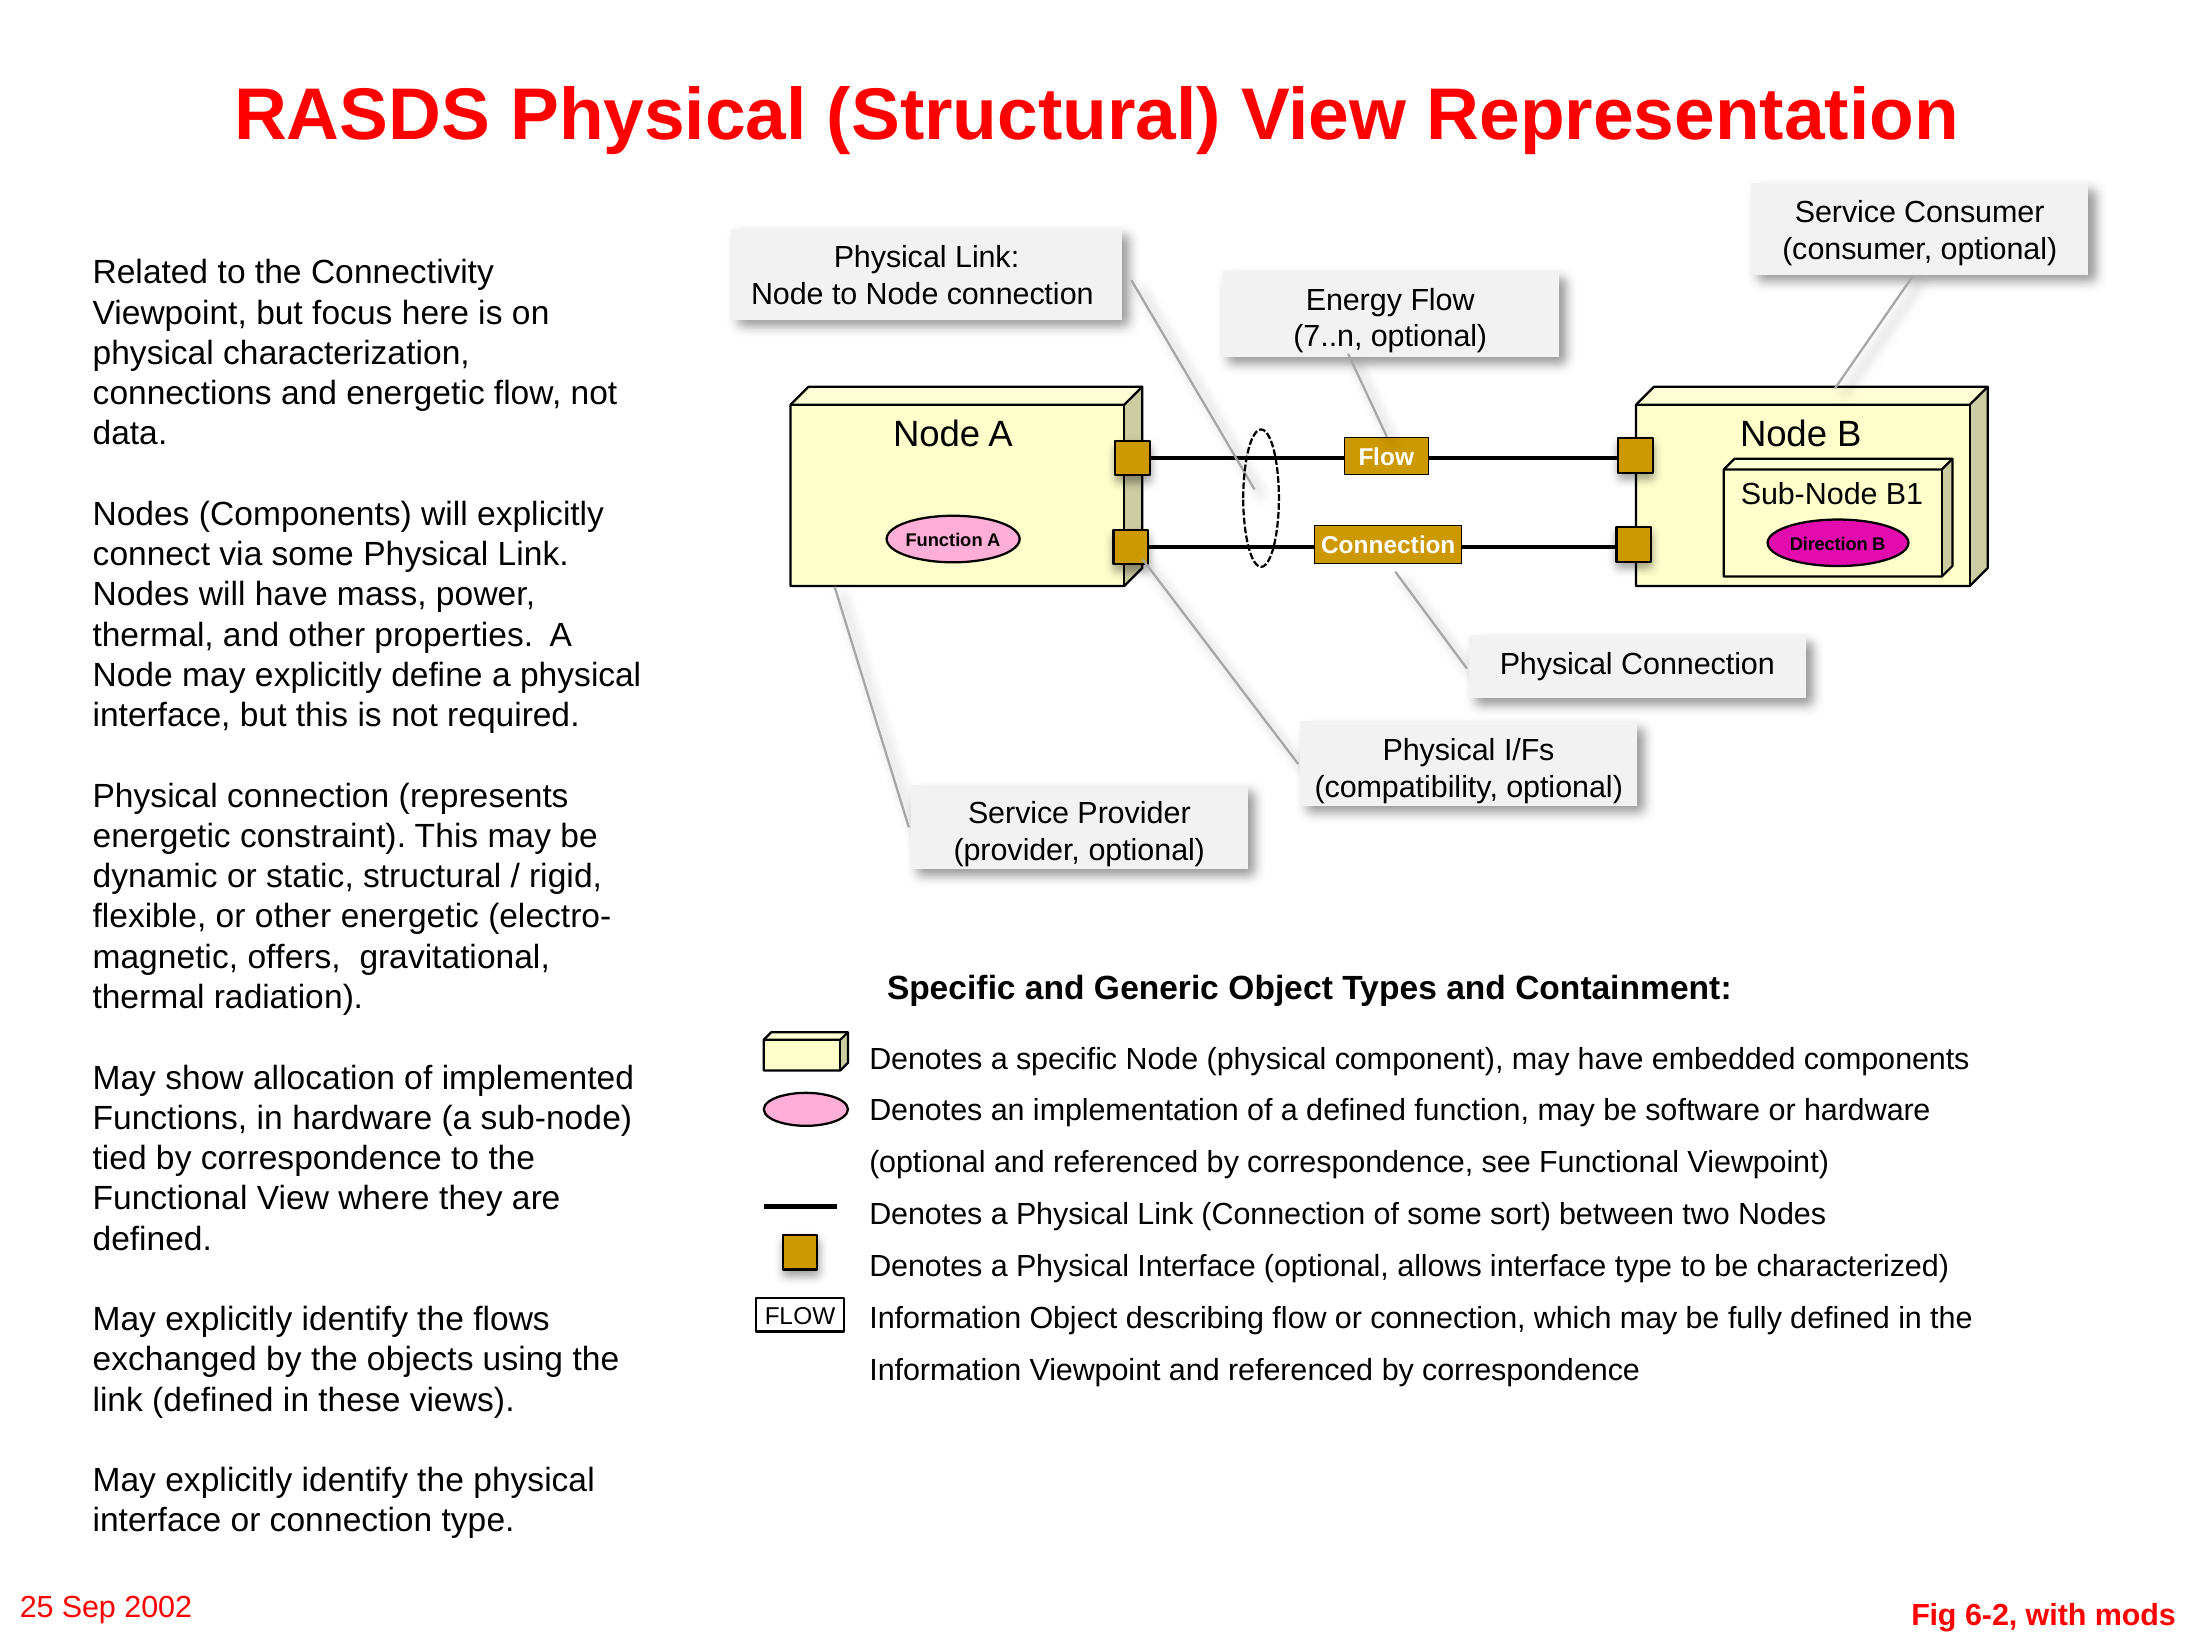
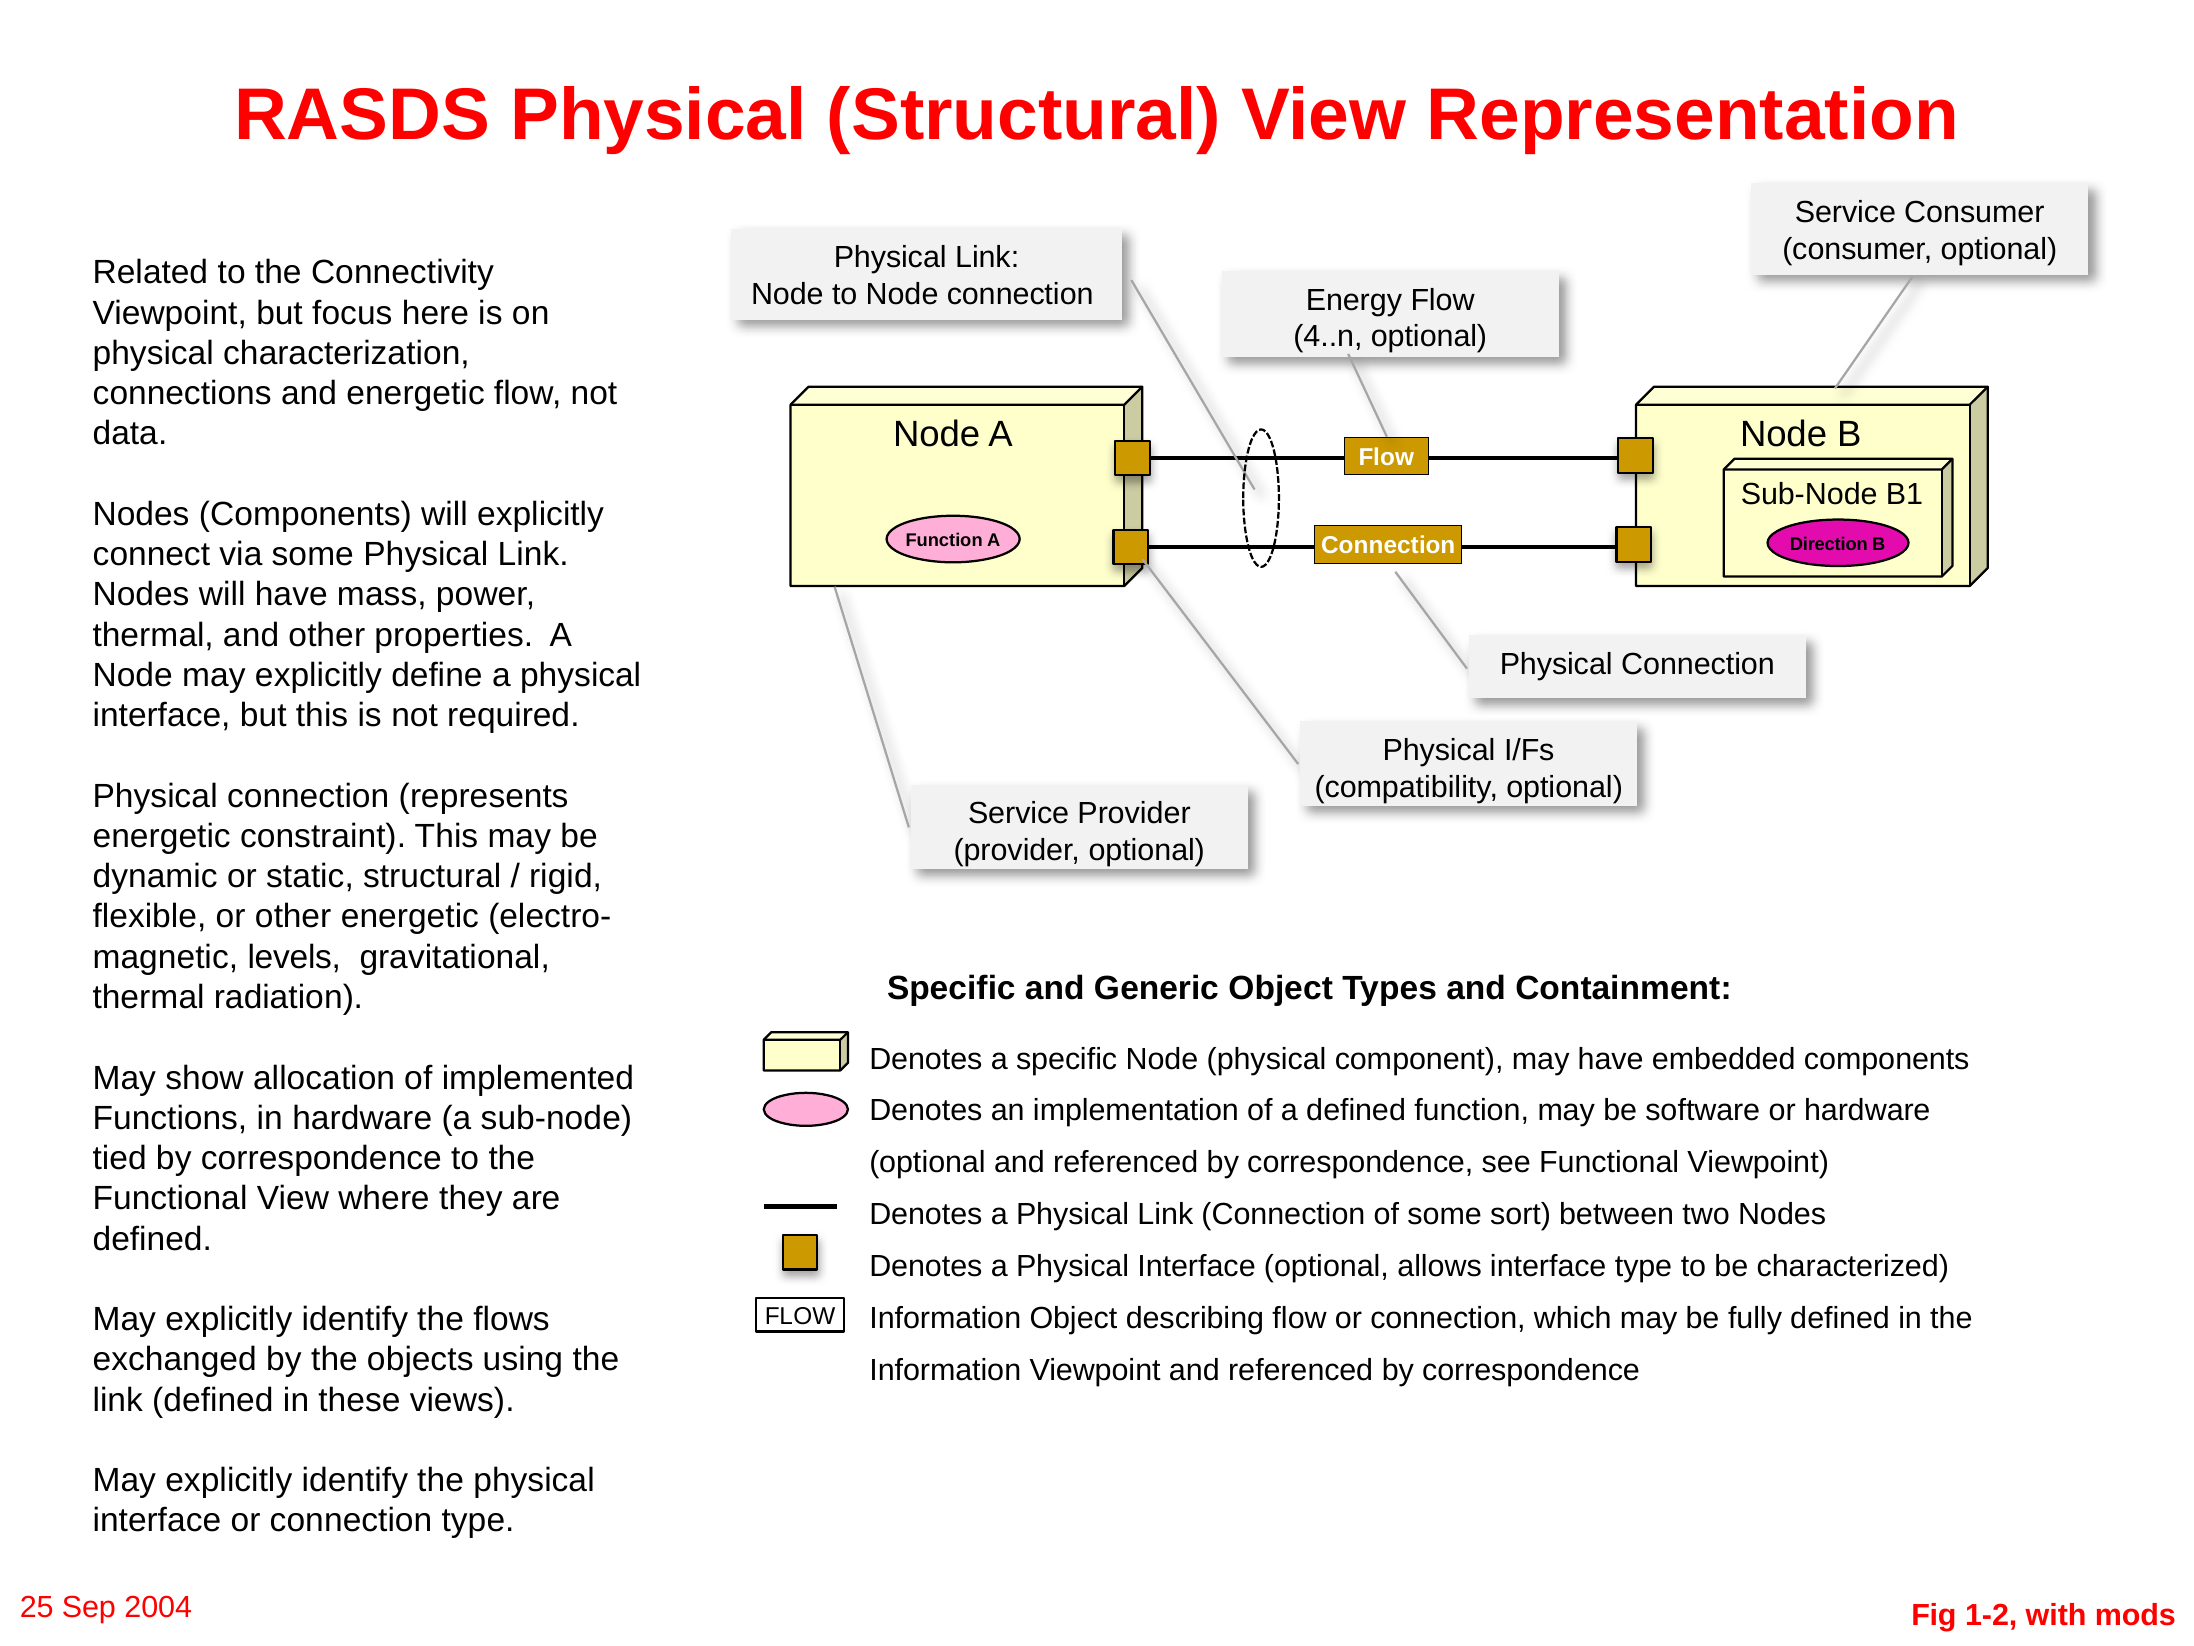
7..n: 7..n -> 4..n
offers: offers -> levels
2002: 2002 -> 2004
6-2: 6-2 -> 1-2
